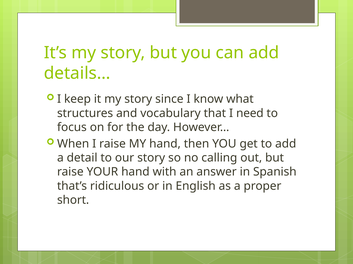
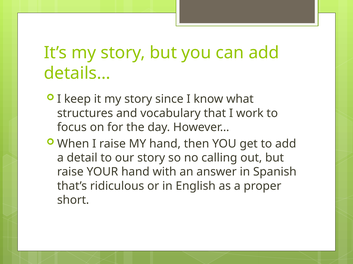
need: need -> work
